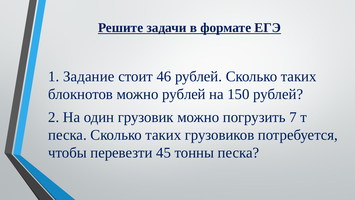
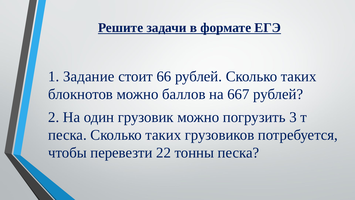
46: 46 -> 66
можно рублей: рублей -> баллов
150: 150 -> 667
7: 7 -> 3
45: 45 -> 22
